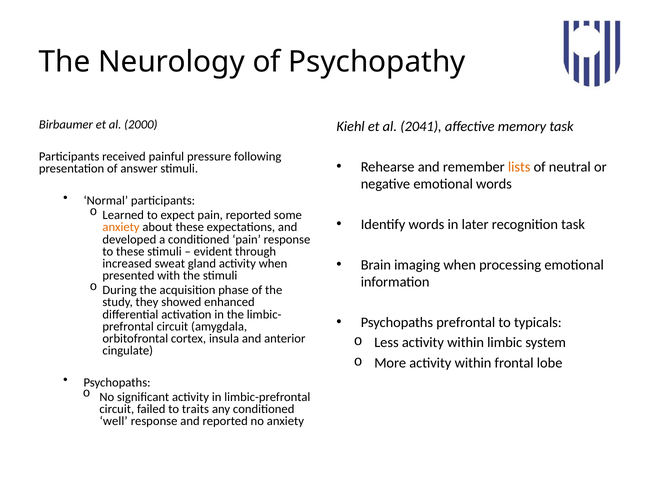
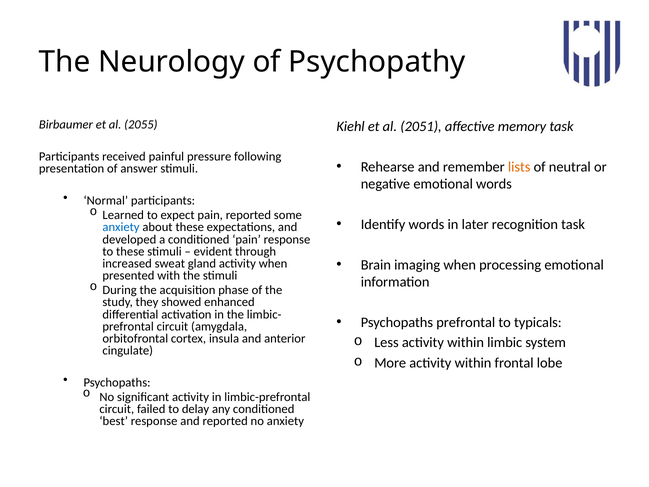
2000: 2000 -> 2055
2041: 2041 -> 2051
anxiety at (121, 227) colour: orange -> blue
traits: traits -> delay
well: well -> best
